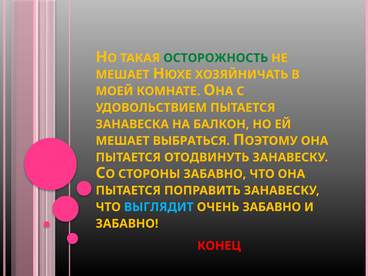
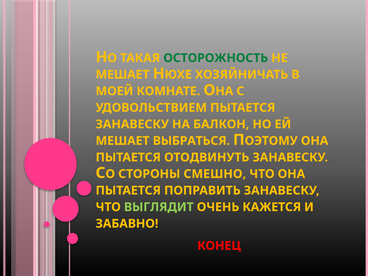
ЗАНАВЕСКА at (132, 124): ЗАНАВЕСКА -> ЗАНАВЕСКУ
СТОРОНЫ ЗАБАВНО: ЗАБАВНО -> СМЕШНО
ВЫГЛЯДИТ colour: light blue -> light green
ОЧЕНЬ ЗАБАВНО: ЗАБАВНО -> КАЖЕТСЯ
